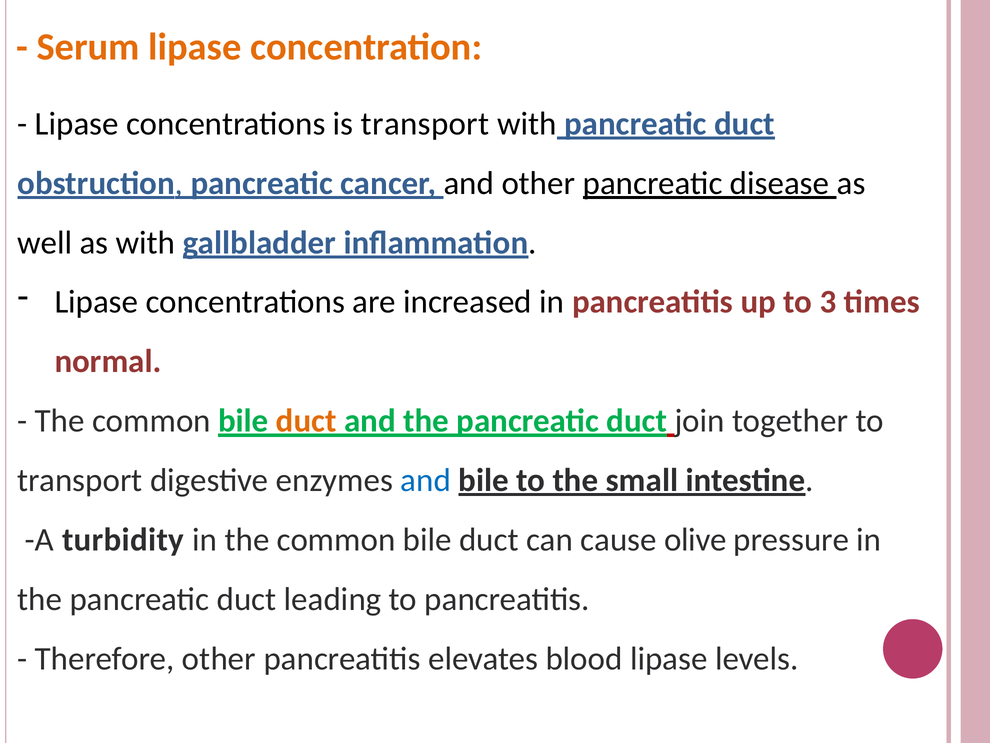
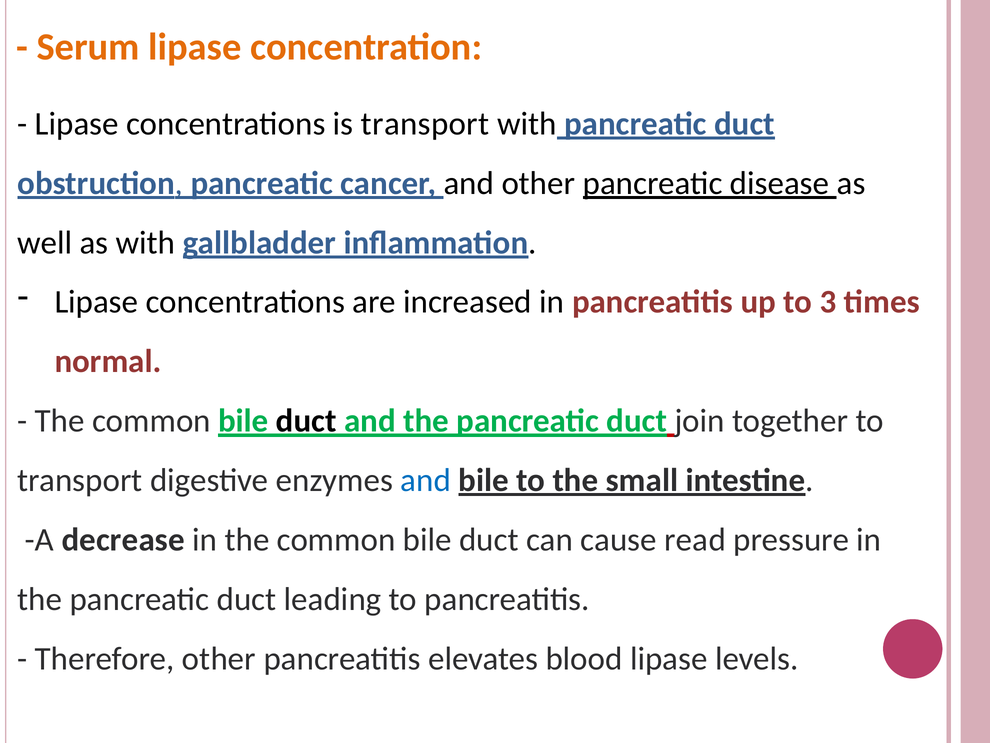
duct at (306, 421) colour: orange -> black
turbidity: turbidity -> decrease
olive: olive -> read
